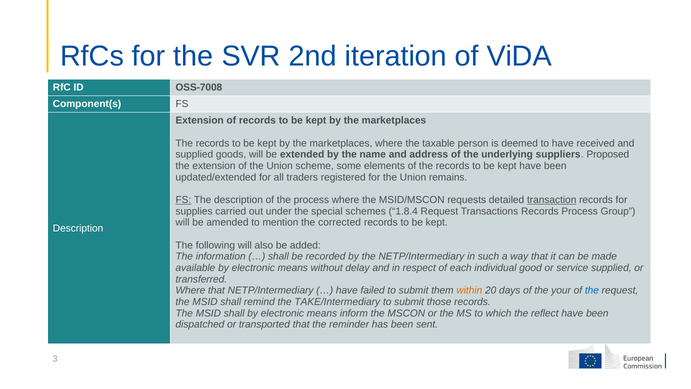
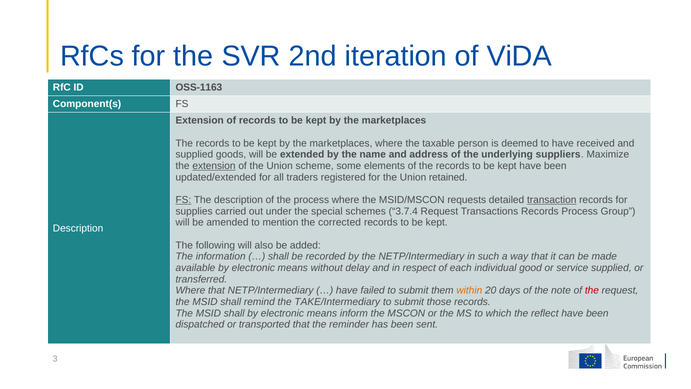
OSS-7008: OSS-7008 -> OSS-1163
Proposed: Proposed -> Maximize
extension at (214, 166) underline: none -> present
remains: remains -> retained
1.8.4: 1.8.4 -> 3.7.4
your: your -> note
the at (592, 290) colour: blue -> red
